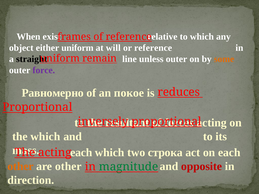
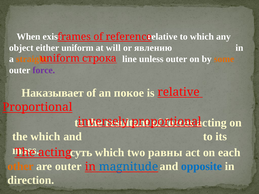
or reference: reference -> явлению
straight colour: black -> orange
remain: remain -> строка
Равномерно: Равномерно -> Наказывает
reduces at (179, 92): reduces -> relative
each at (81, 153): each -> суть
строка: строка -> равны
are other: other -> outer
opposite colour: red -> blue
magnitude colour: green -> blue
